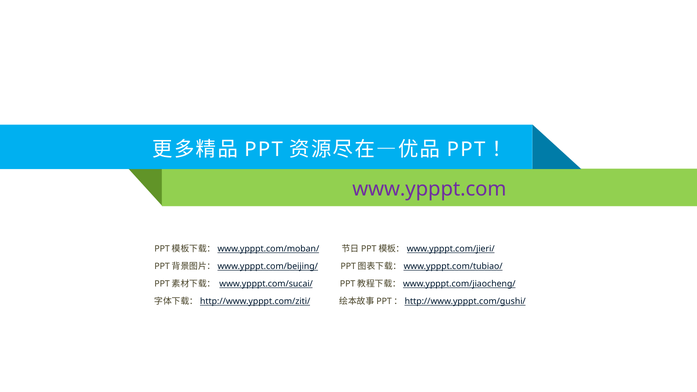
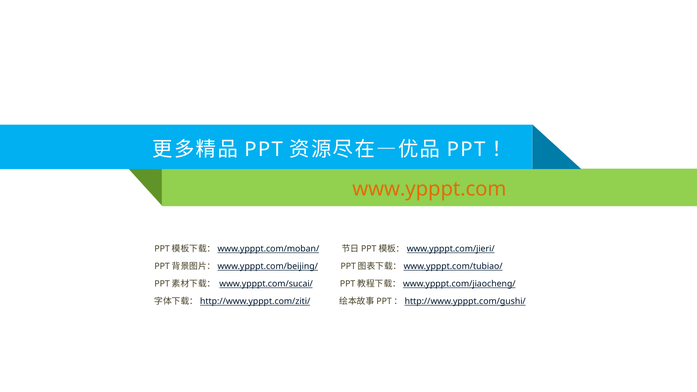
www.ypppt.com colour: purple -> orange
